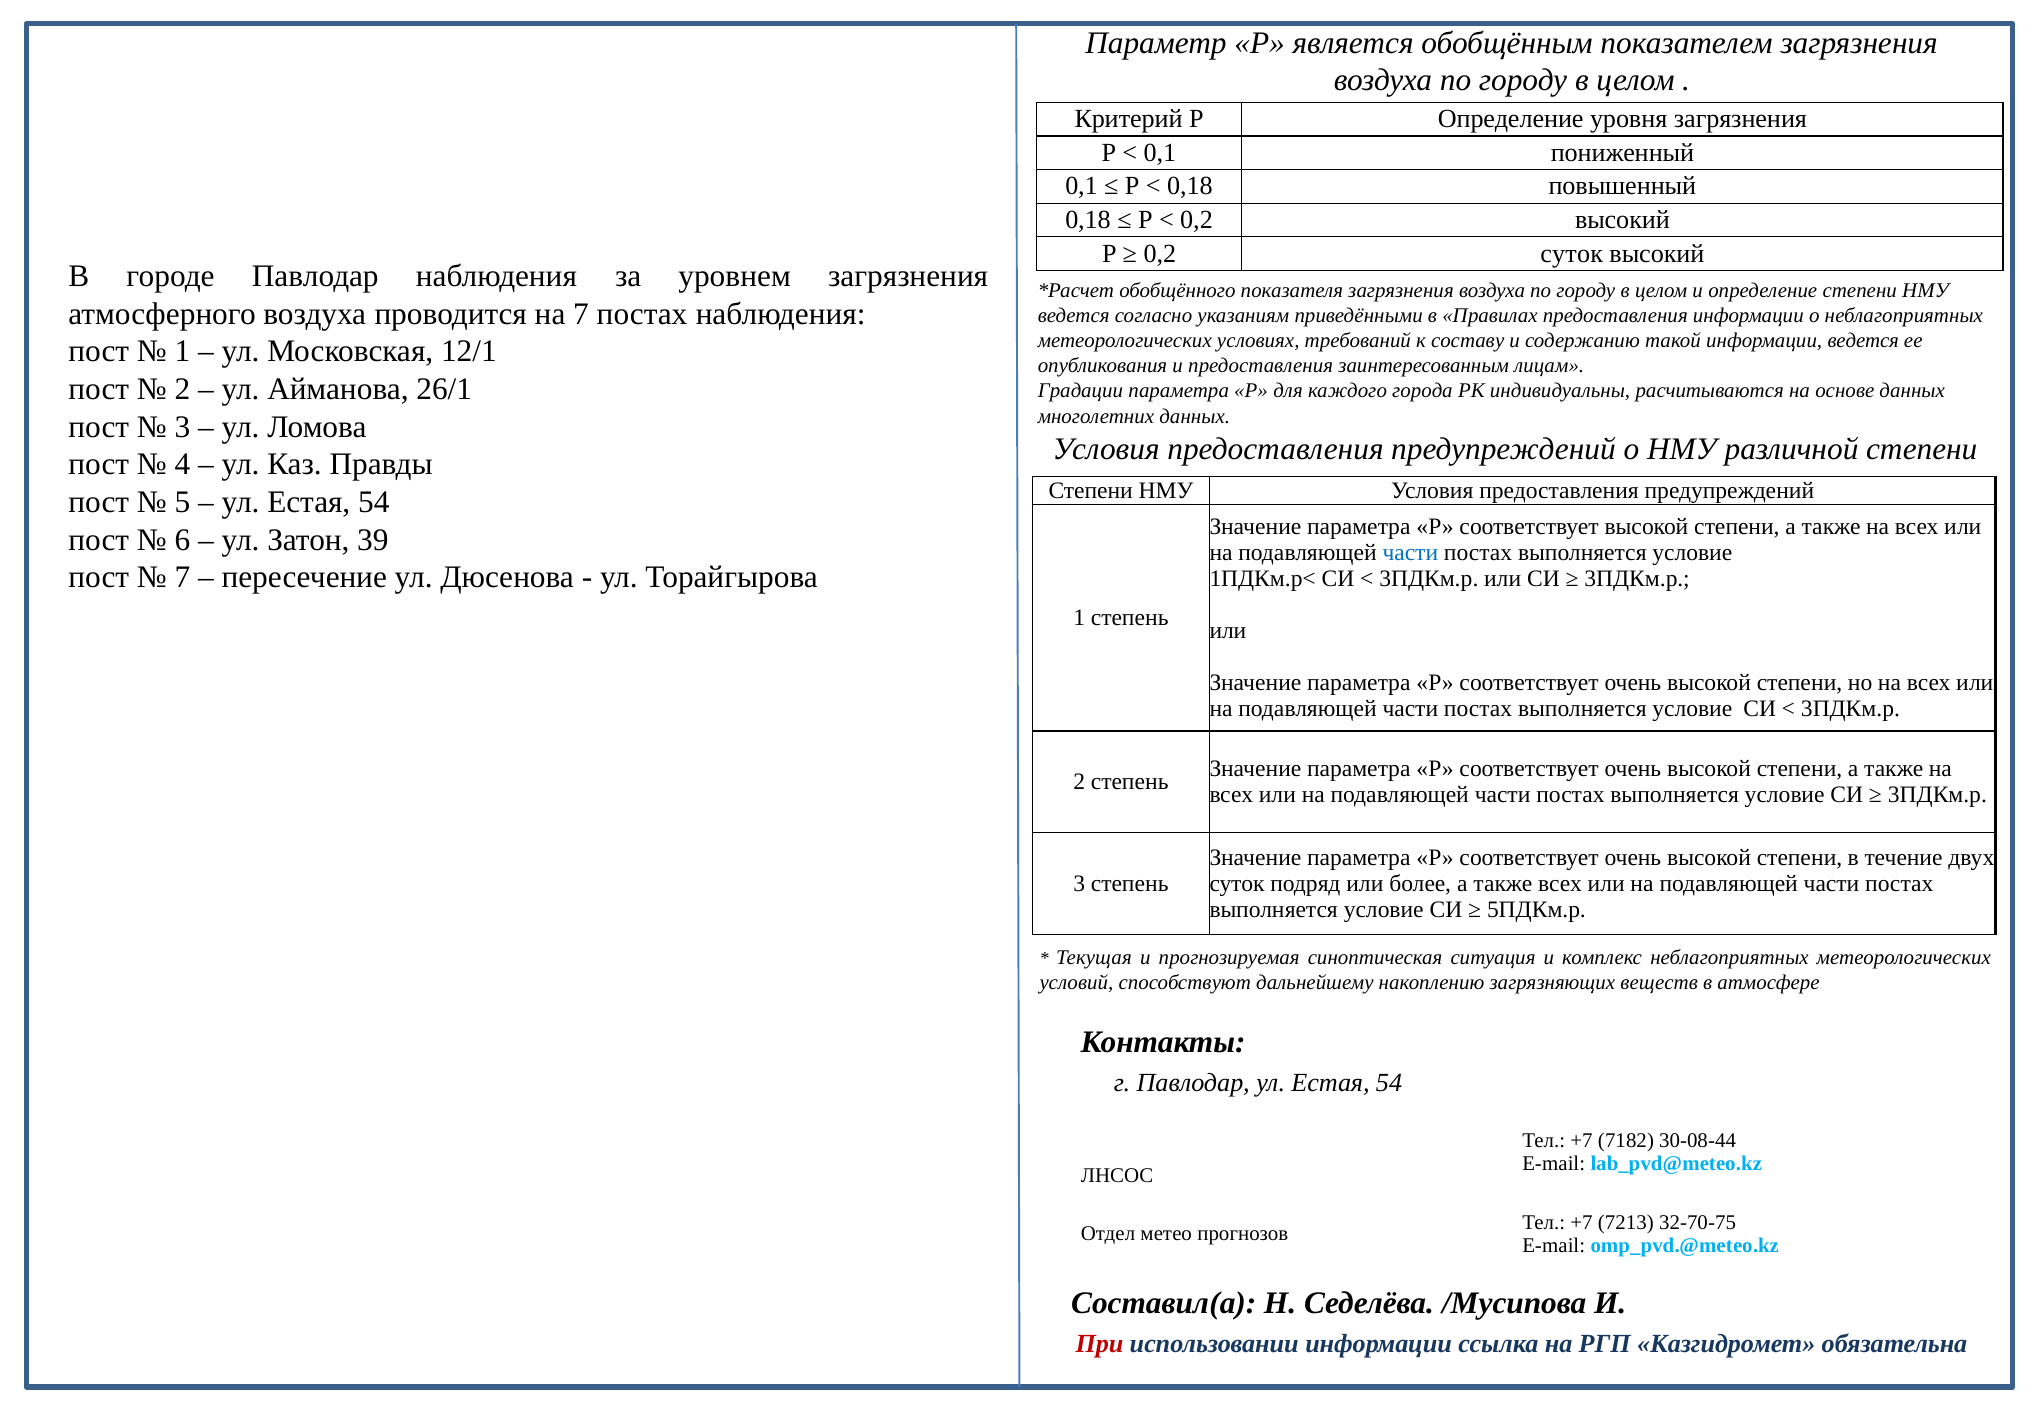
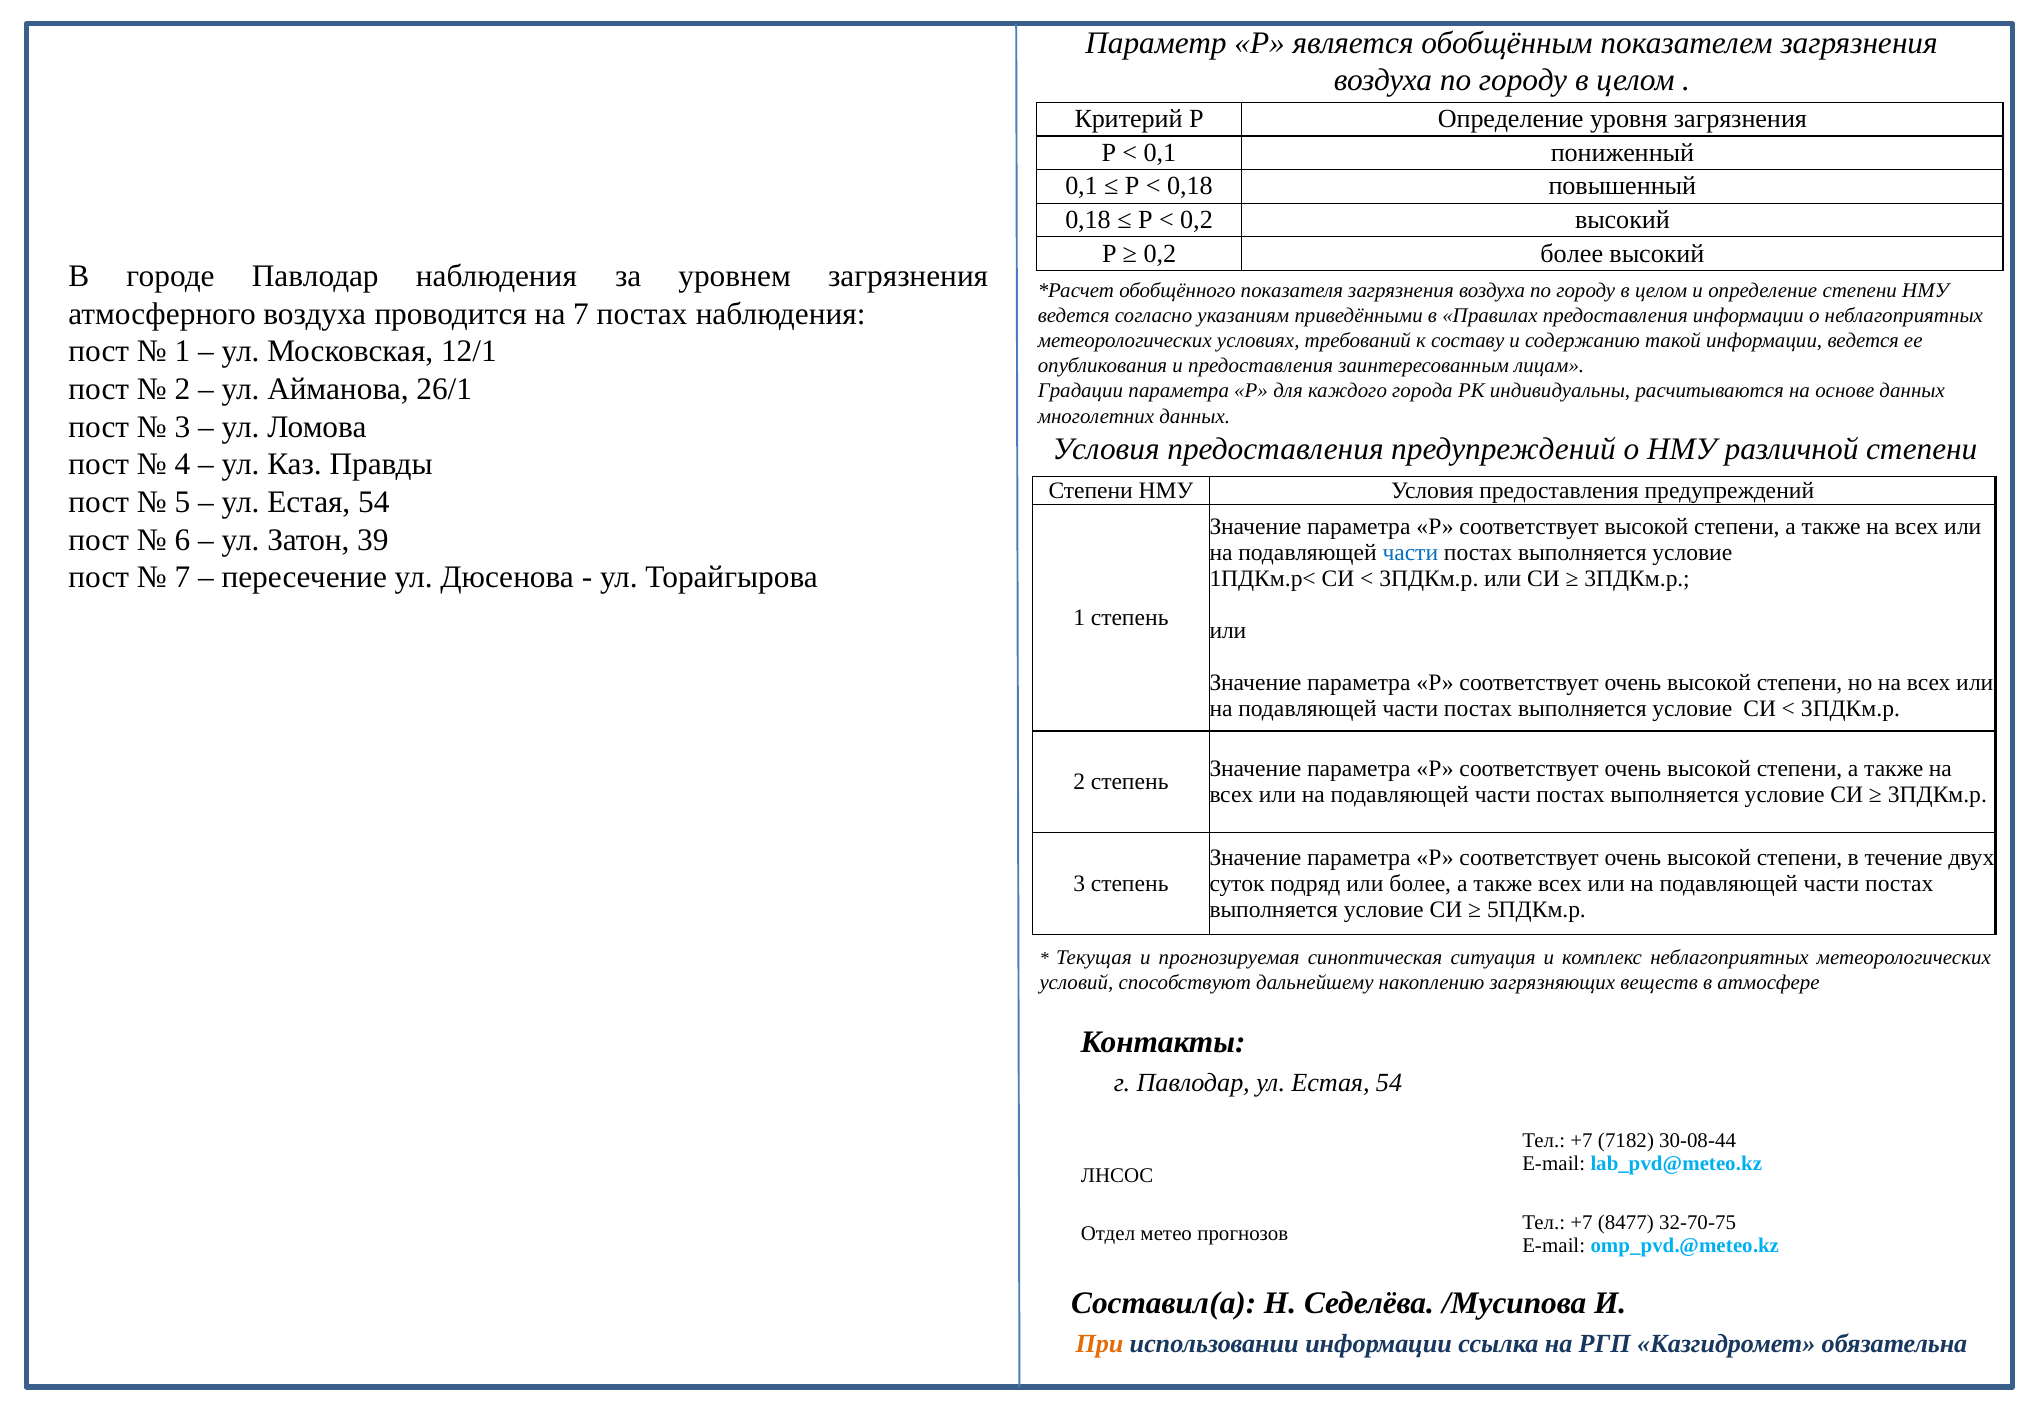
0,2 суток: суток -> более
7213: 7213 -> 8477
При colour: red -> orange
